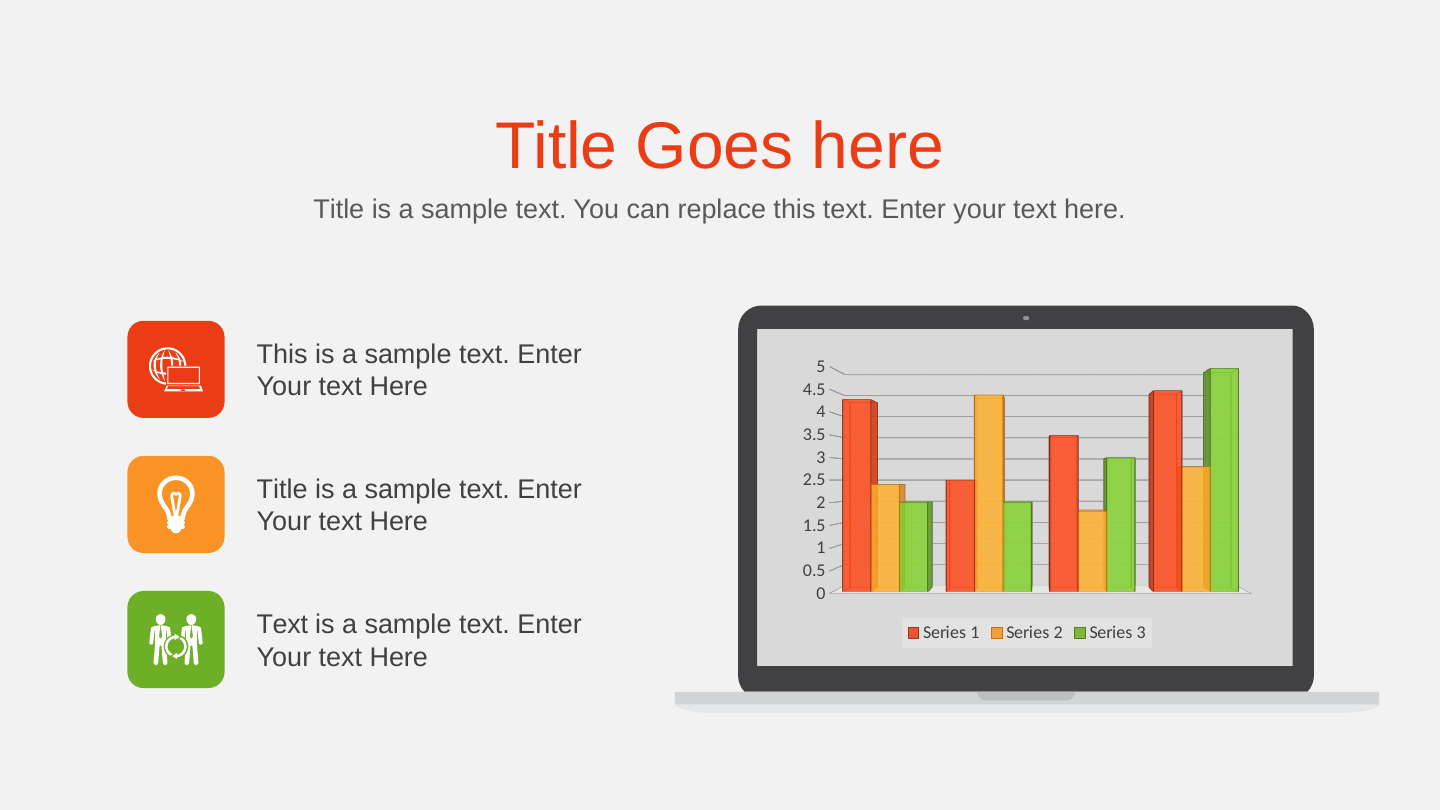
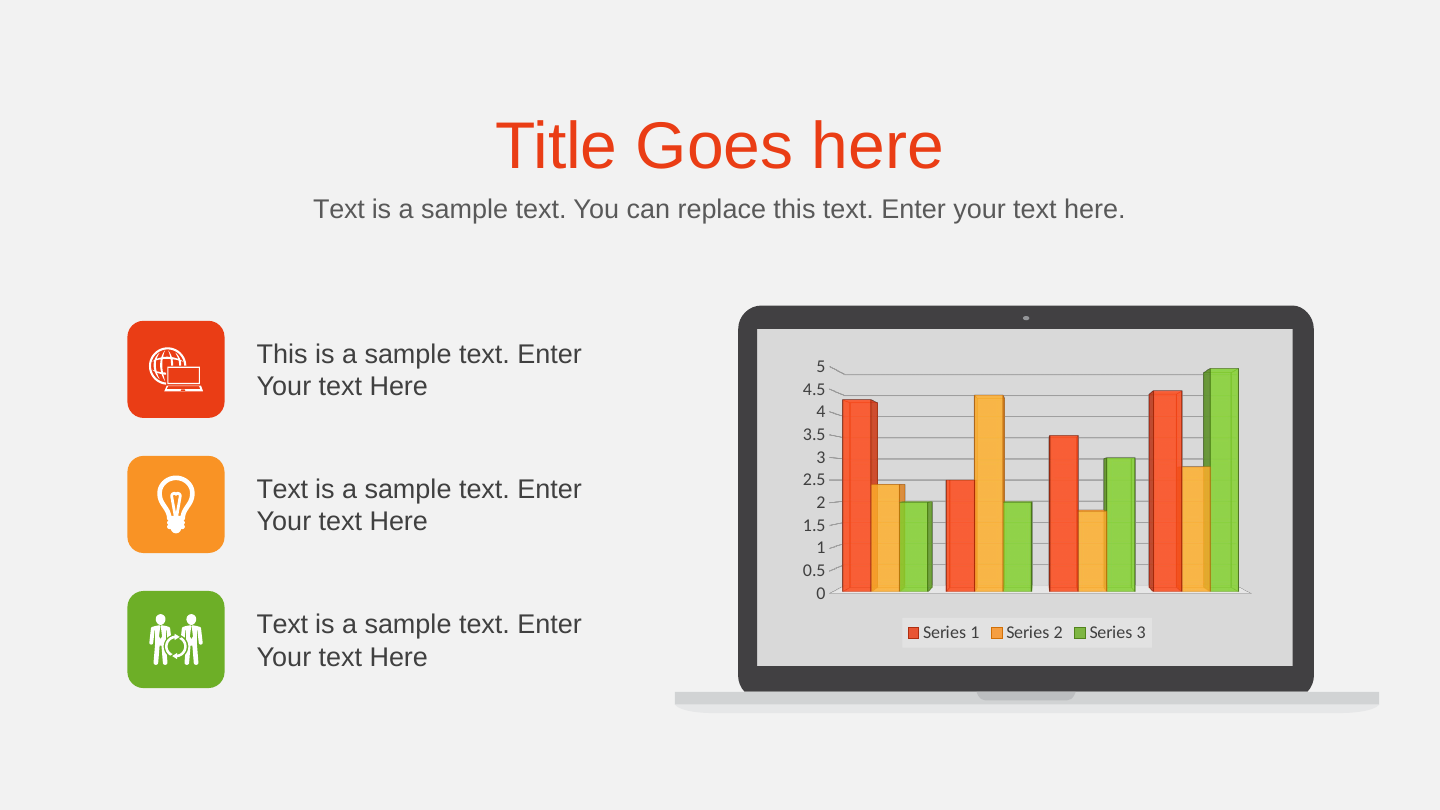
Title at (339, 210): Title -> Text
Title at (282, 490): Title -> Text
